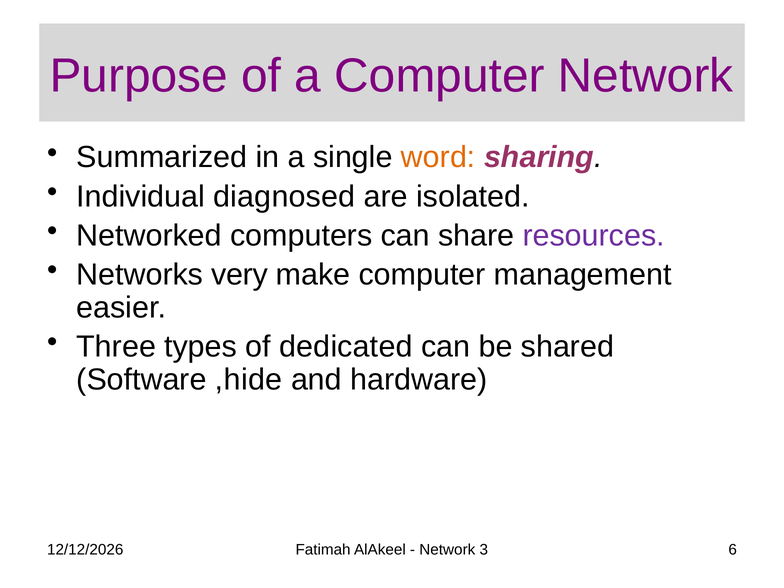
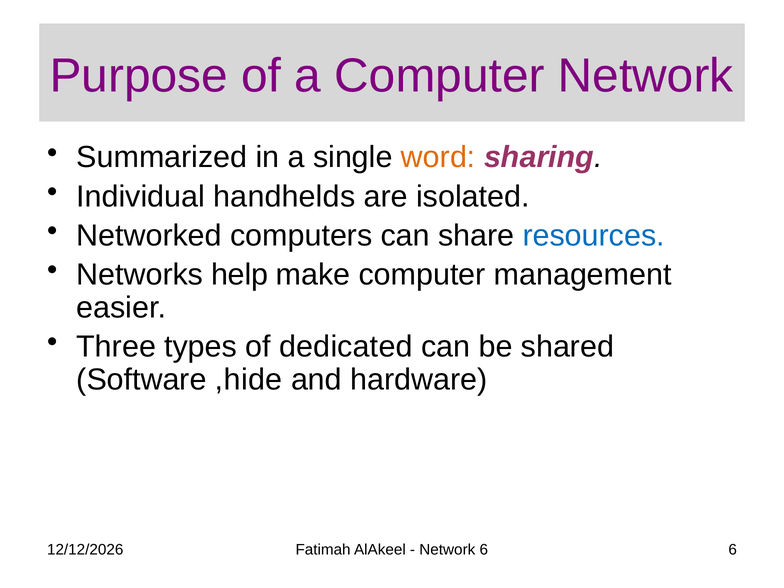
diagnosed: diagnosed -> handhelds
resources colour: purple -> blue
very: very -> help
Network 3: 3 -> 6
